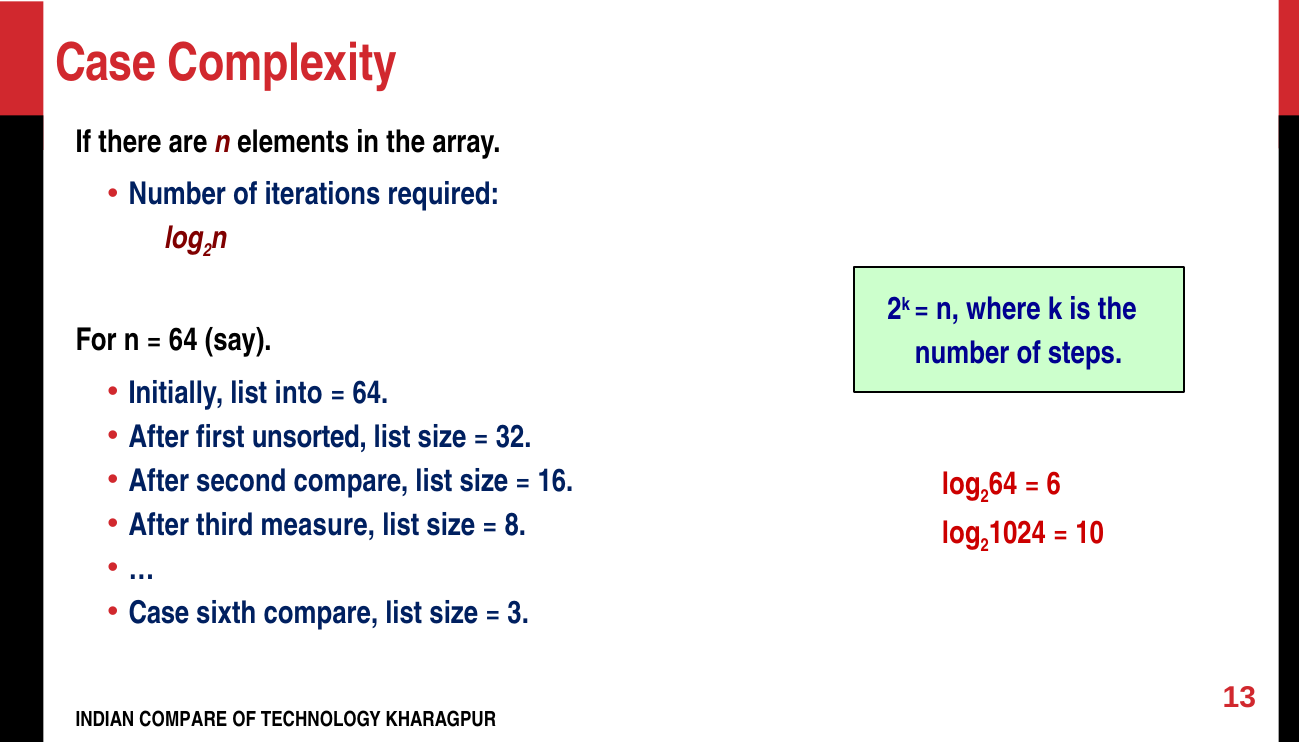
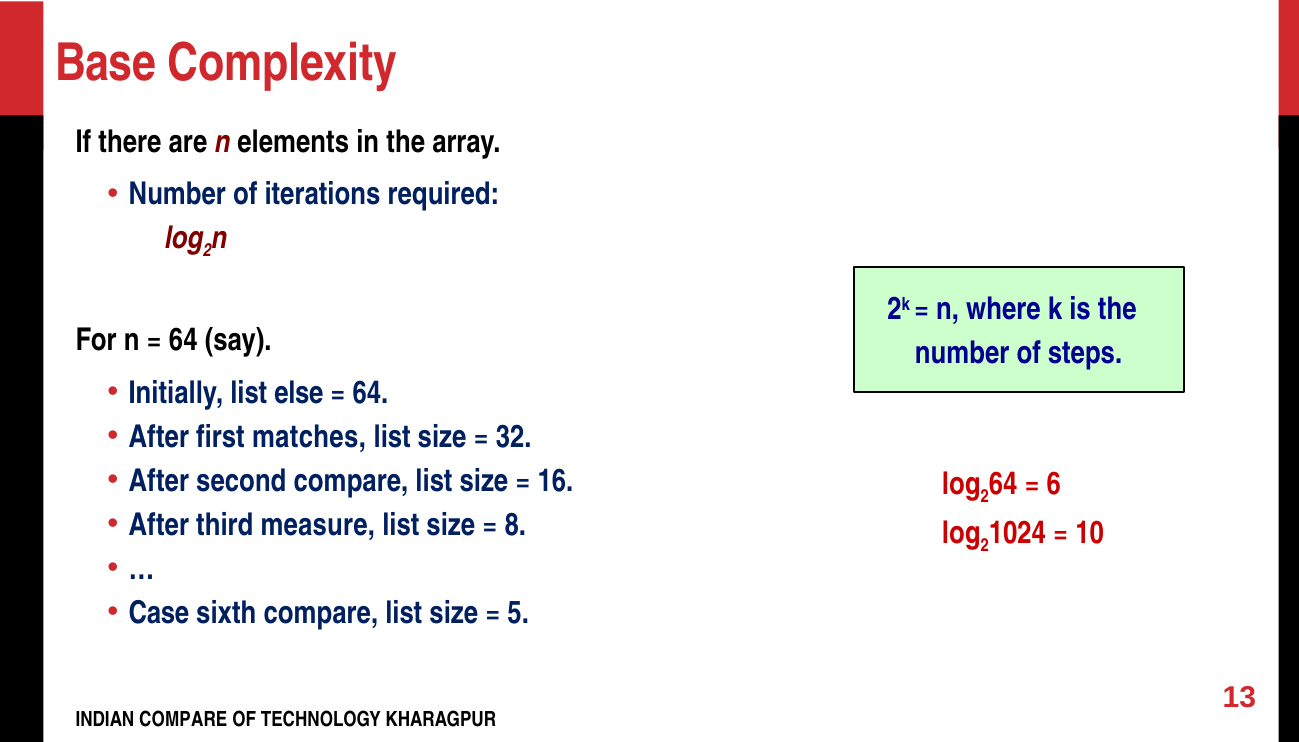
Case at (106, 63): Case -> Base
into: into -> else
unsorted: unsorted -> matches
3: 3 -> 5
